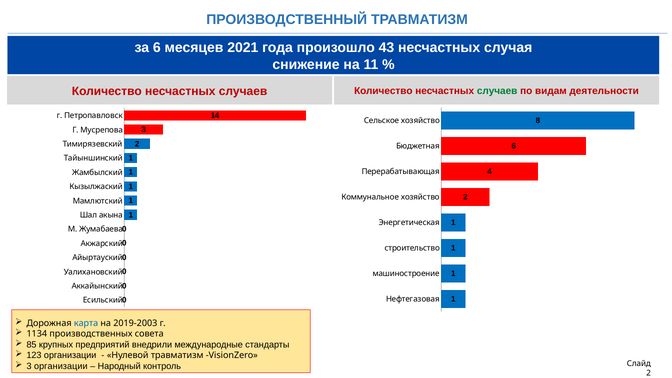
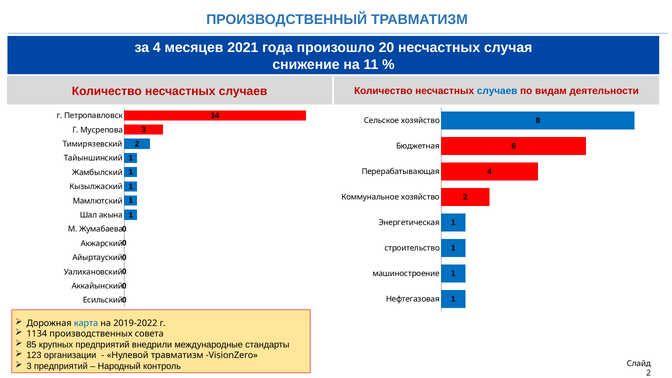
за 6: 6 -> 4
43: 43 -> 20
случаев at (497, 91) colour: green -> blue
2019-2003: 2019-2003 -> 2019-2022
3 организации: организации -> предприятий
